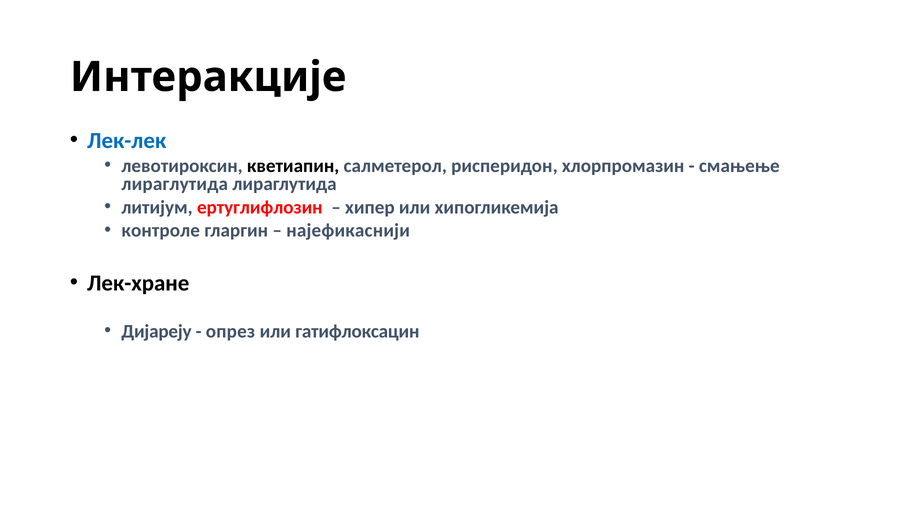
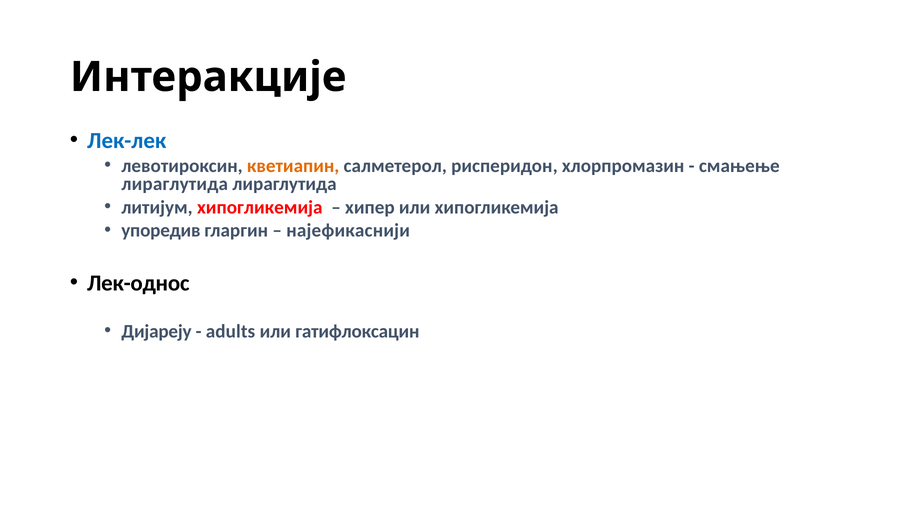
кветиапин colour: black -> orange
литијум ертуглифлозин: ертуглифлозин -> хипогликемија
контроле: контроле -> упоредив
Лек-хране: Лек-хране -> Лек-однос
опрез: опрез -> adults
